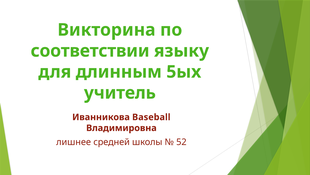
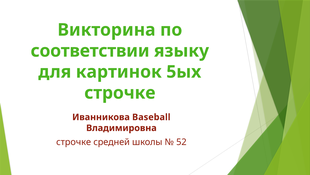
длинным: длинным -> картинок
учитель at (120, 93): учитель -> строчке
лишнее at (74, 142): лишнее -> строчке
